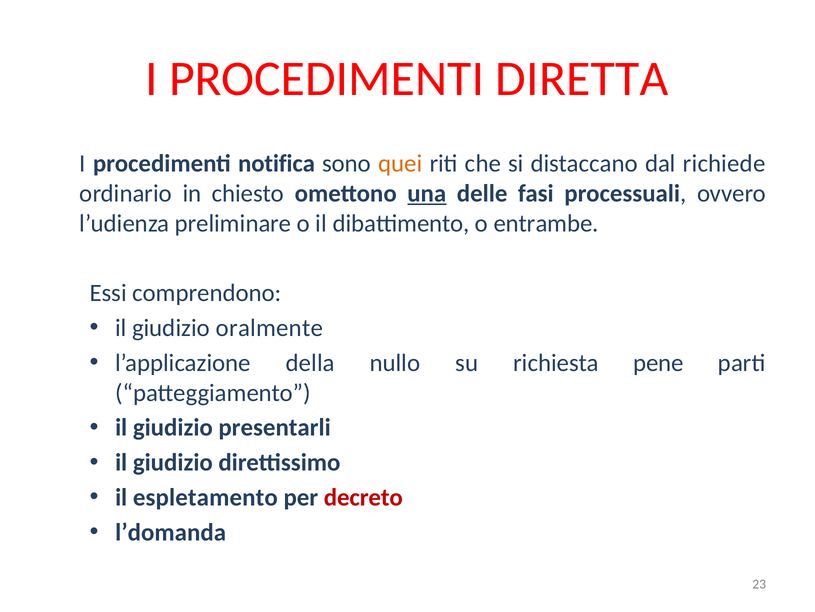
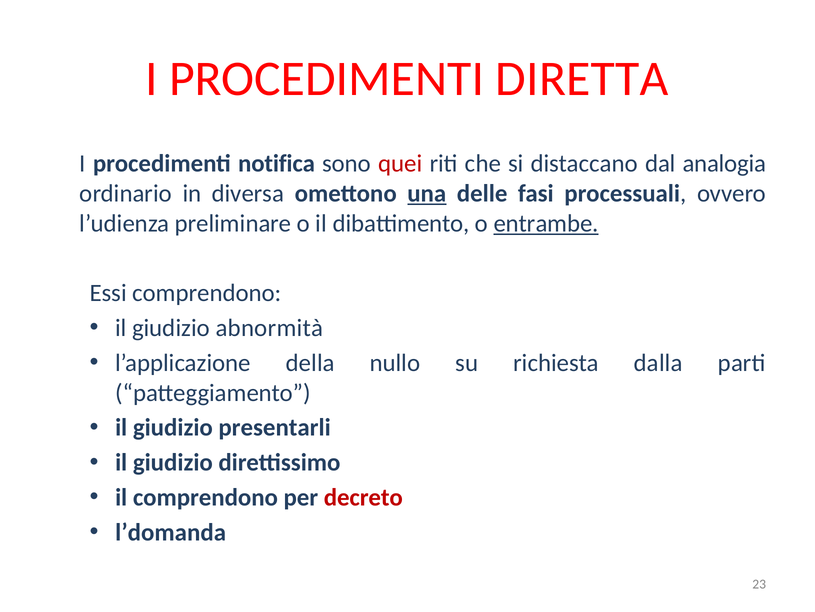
quei colour: orange -> red
richiede: richiede -> analogia
chiesto: chiesto -> diversa
entrambe underline: none -> present
oralmente: oralmente -> abnormità
pene: pene -> dalla
il espletamento: espletamento -> comprendono
